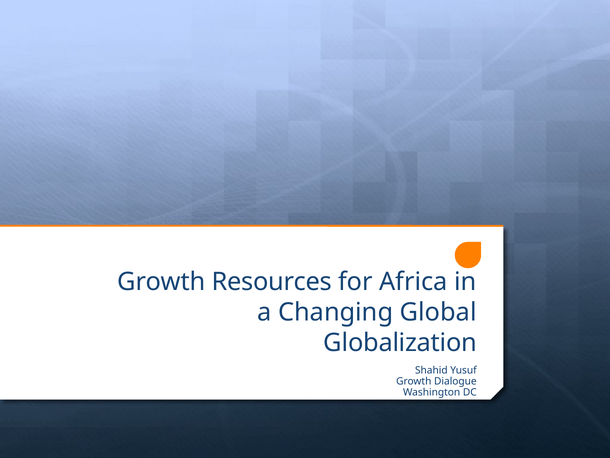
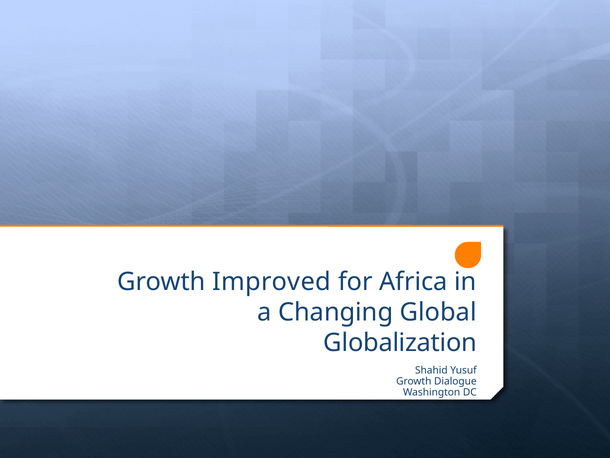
Resources: Resources -> Improved
